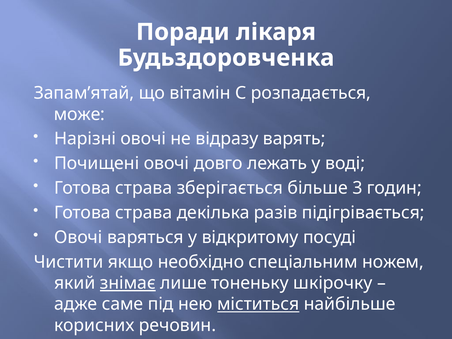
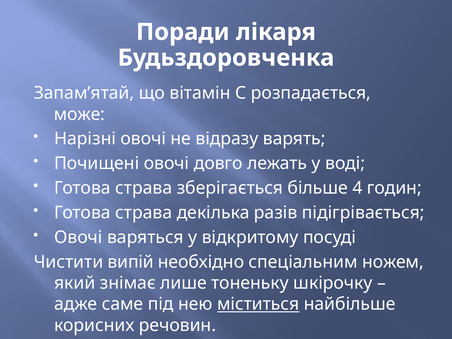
3: 3 -> 4
якщо: якщо -> випій
знімає underline: present -> none
